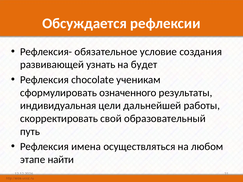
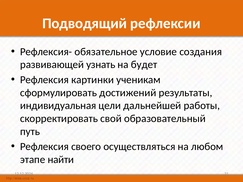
Обсуждается: Обсуждается -> Подводящий
chocolate: chocolate -> картинки
означенного: означенного -> достижений
имена: имена -> своего
